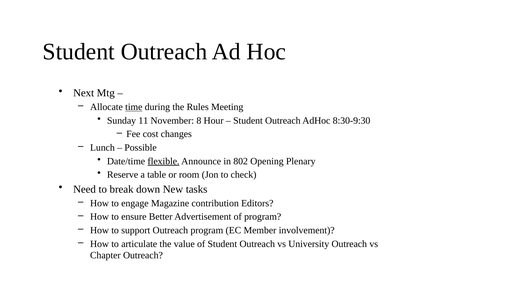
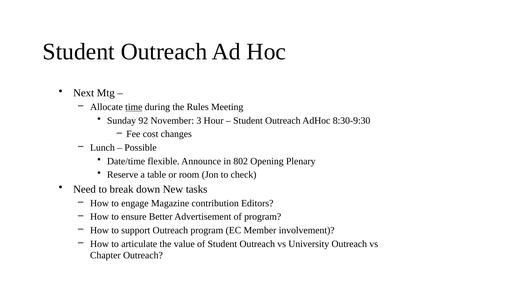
11: 11 -> 92
8: 8 -> 3
flexible underline: present -> none
